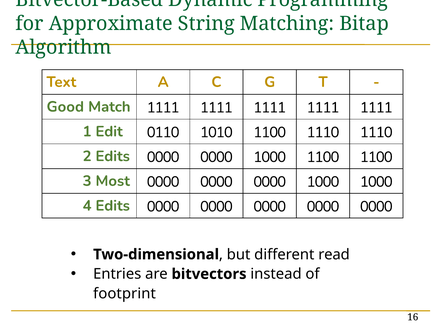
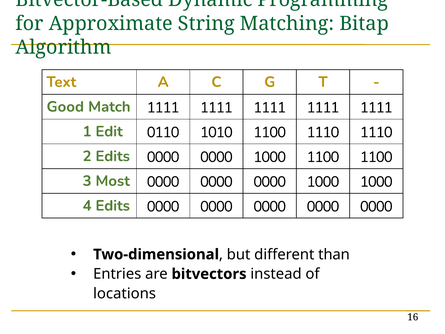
read: read -> than
footprint: footprint -> locations
